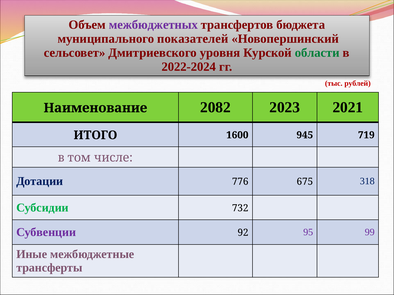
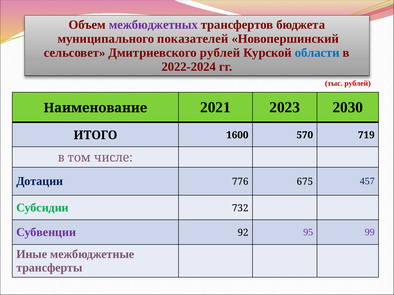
Дмитриевского уровня: уровня -> рублей
области colour: green -> blue
2082: 2082 -> 2021
2021: 2021 -> 2030
945: 945 -> 570
318: 318 -> 457
